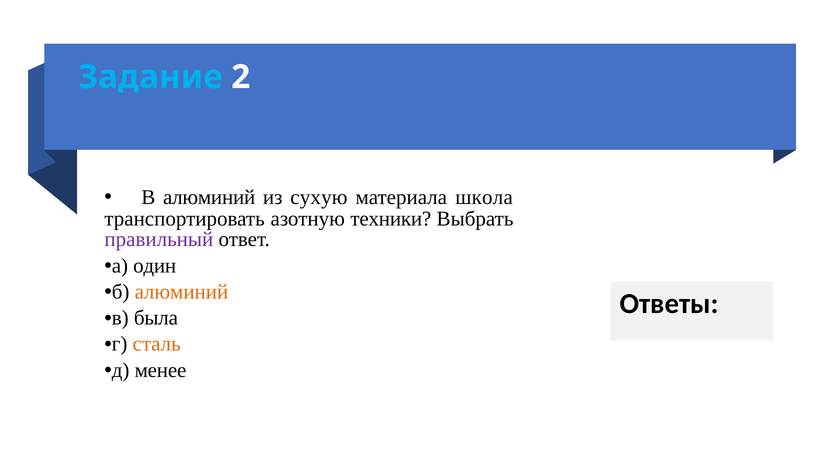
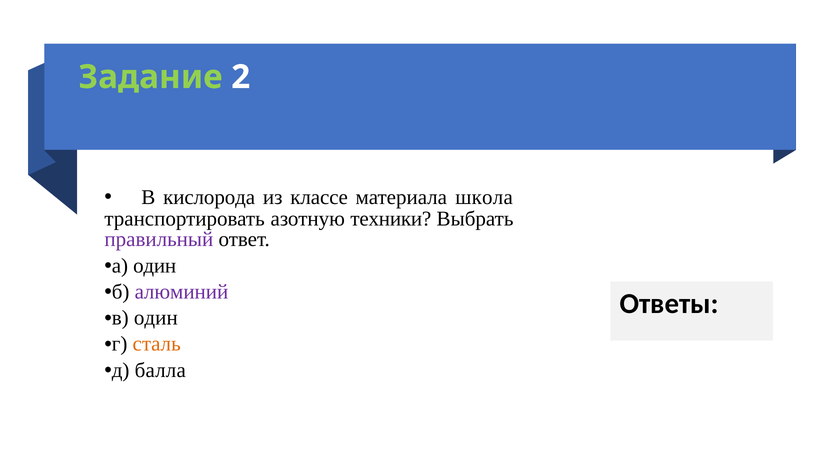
Задание colour: light blue -> light green
В алюминий: алюминий -> кислорода
сухую: сухую -> классе
алюминий at (181, 292) colour: orange -> purple
в была: была -> один
менее: менее -> балла
